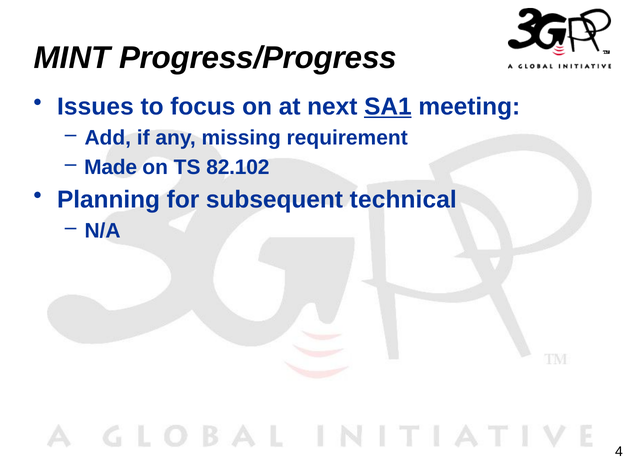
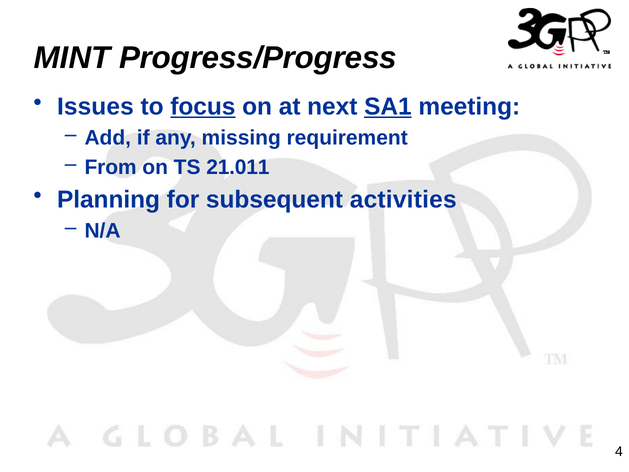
focus underline: none -> present
Made: Made -> From
82.102: 82.102 -> 21.011
technical: technical -> activities
